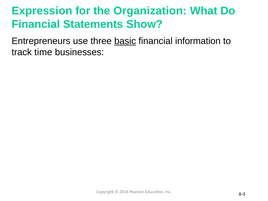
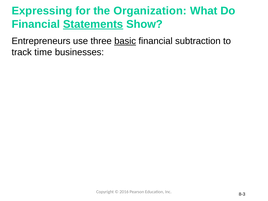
Expression: Expression -> Expressing
Statements underline: none -> present
information: information -> subtraction
